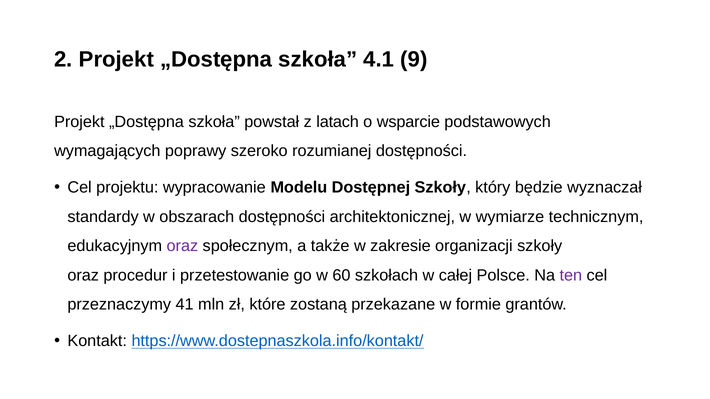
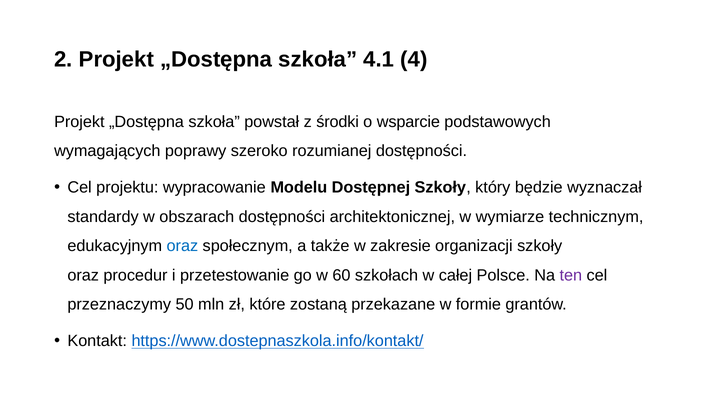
9: 9 -> 4
latach: latach -> środki
oraz at (182, 246) colour: purple -> blue
41: 41 -> 50
